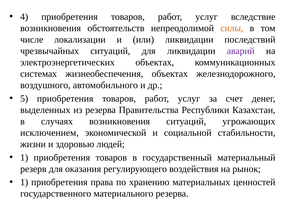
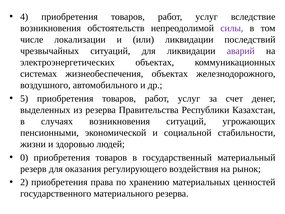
силы colour: orange -> purple
исключением: исключением -> пенсионными
1 at (24, 157): 1 -> 0
1 at (24, 182): 1 -> 2
